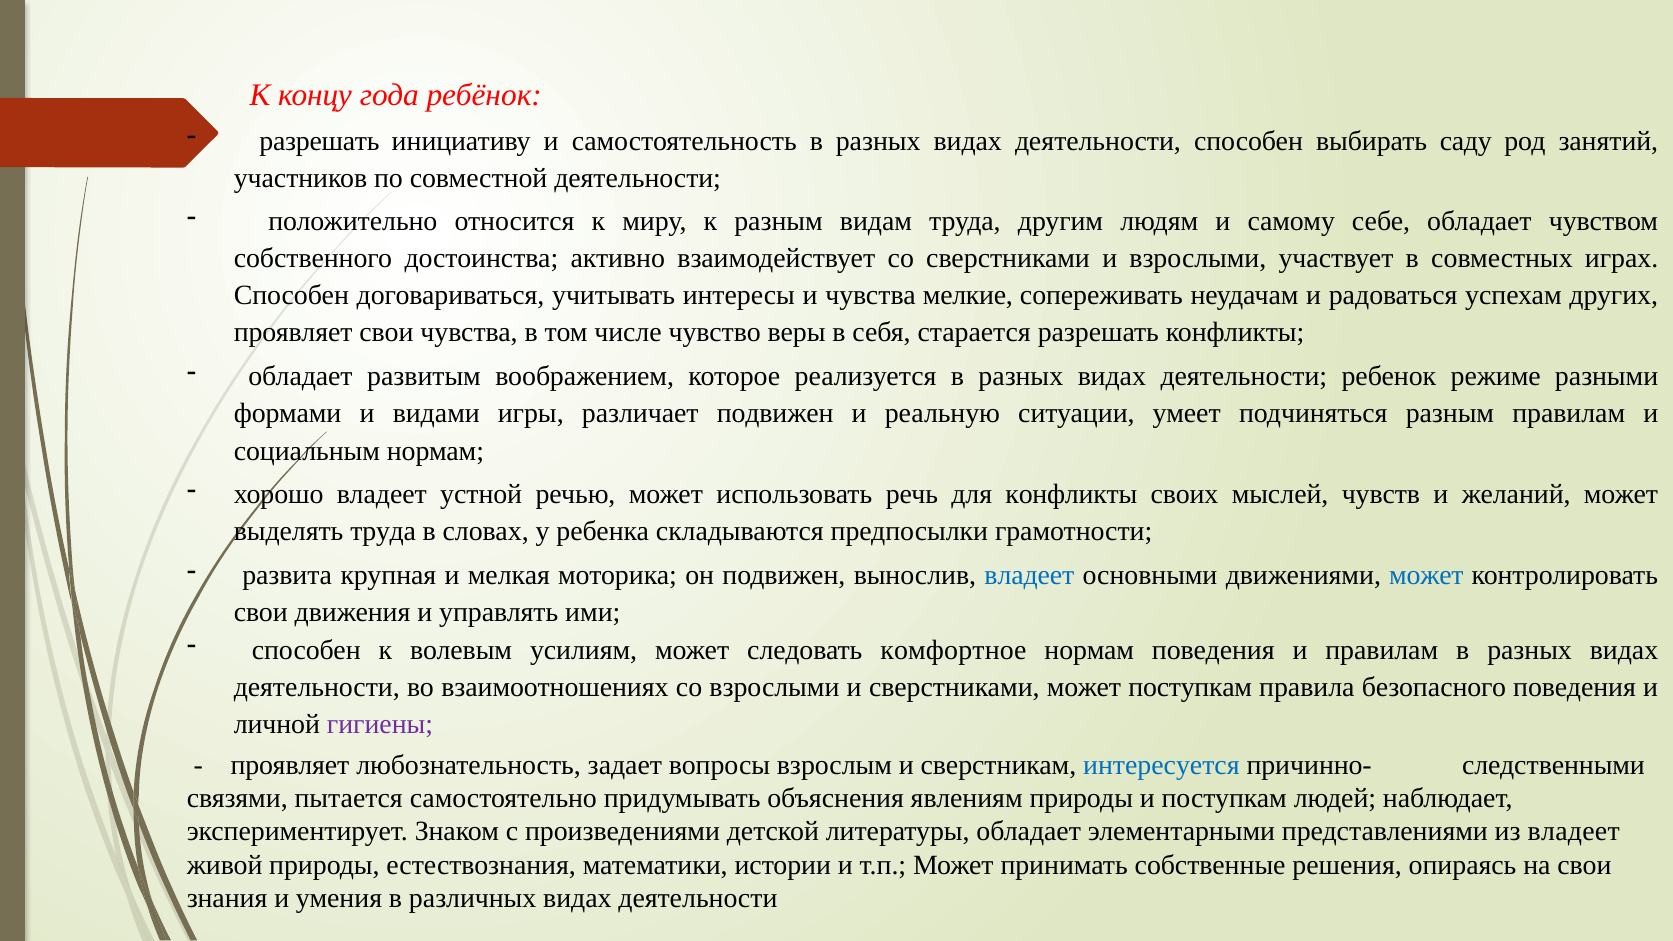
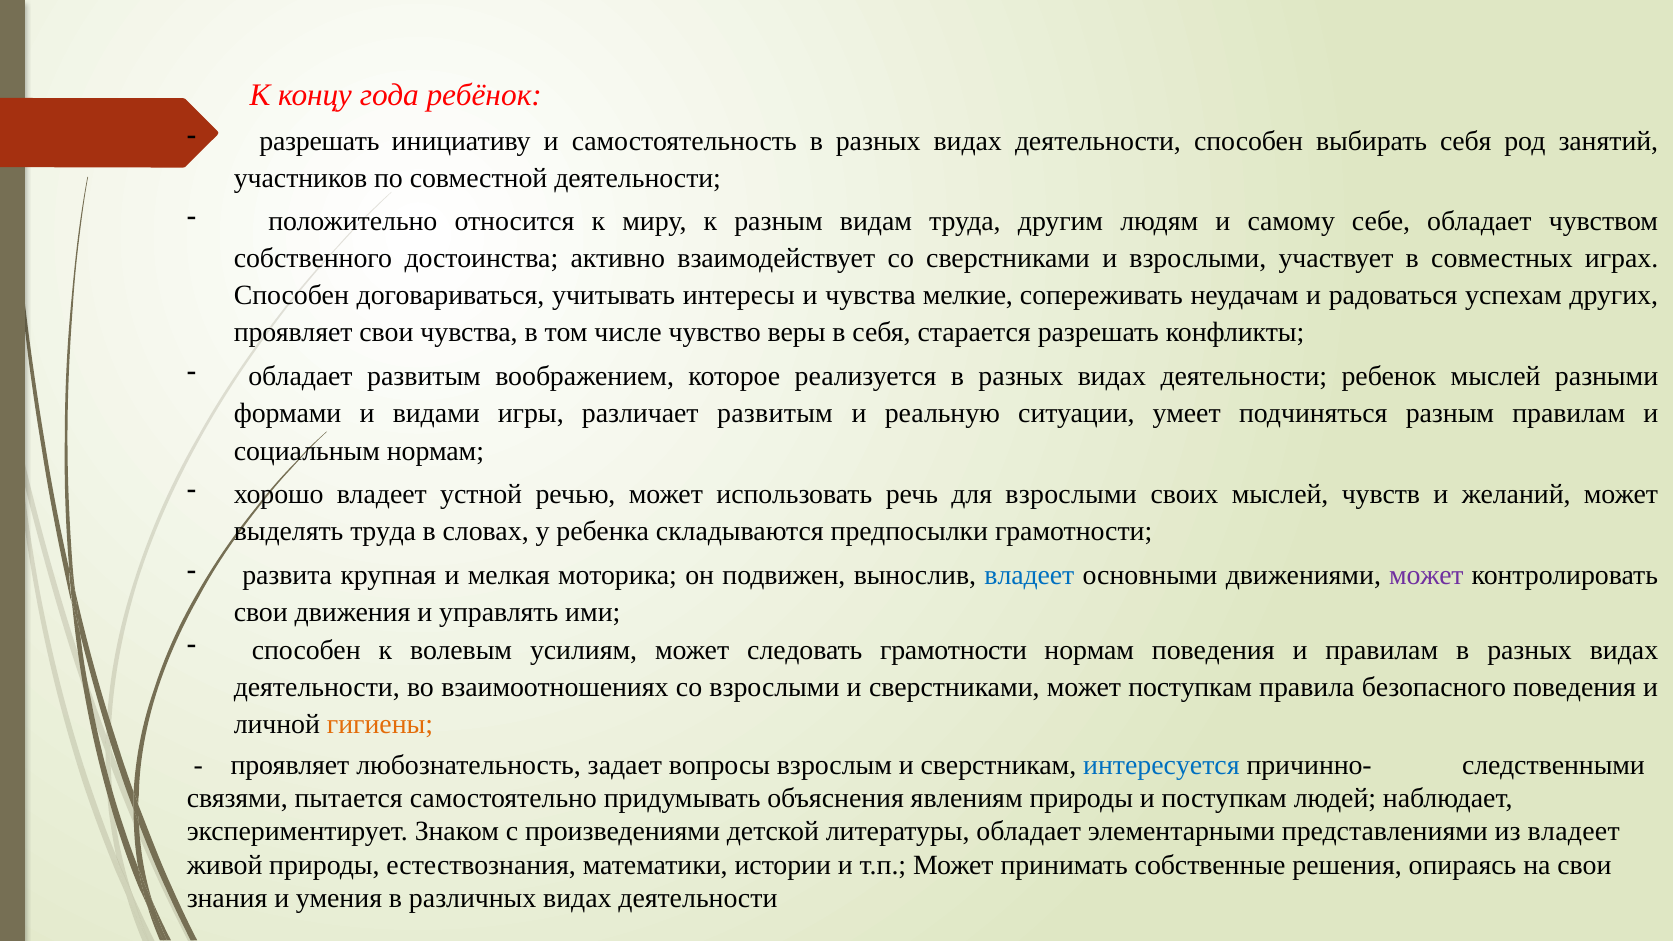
выбирать саду: саду -> себя
ребенок режиме: режиме -> мыслей
различает подвижен: подвижен -> развитым
для конфликты: конфликты -> взрослыми
может at (1426, 575) colour: blue -> purple
следовать комфортное: комфортное -> грамотности
гигиены colour: purple -> orange
